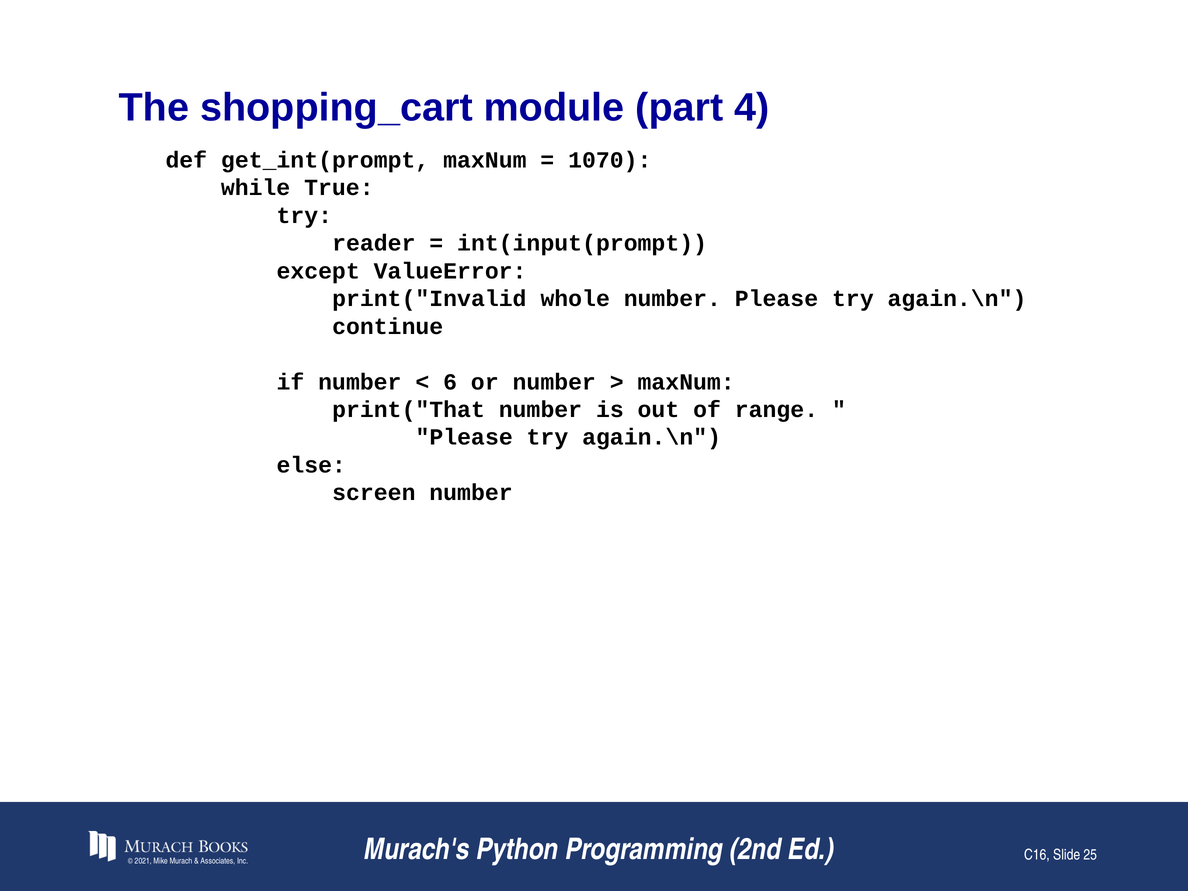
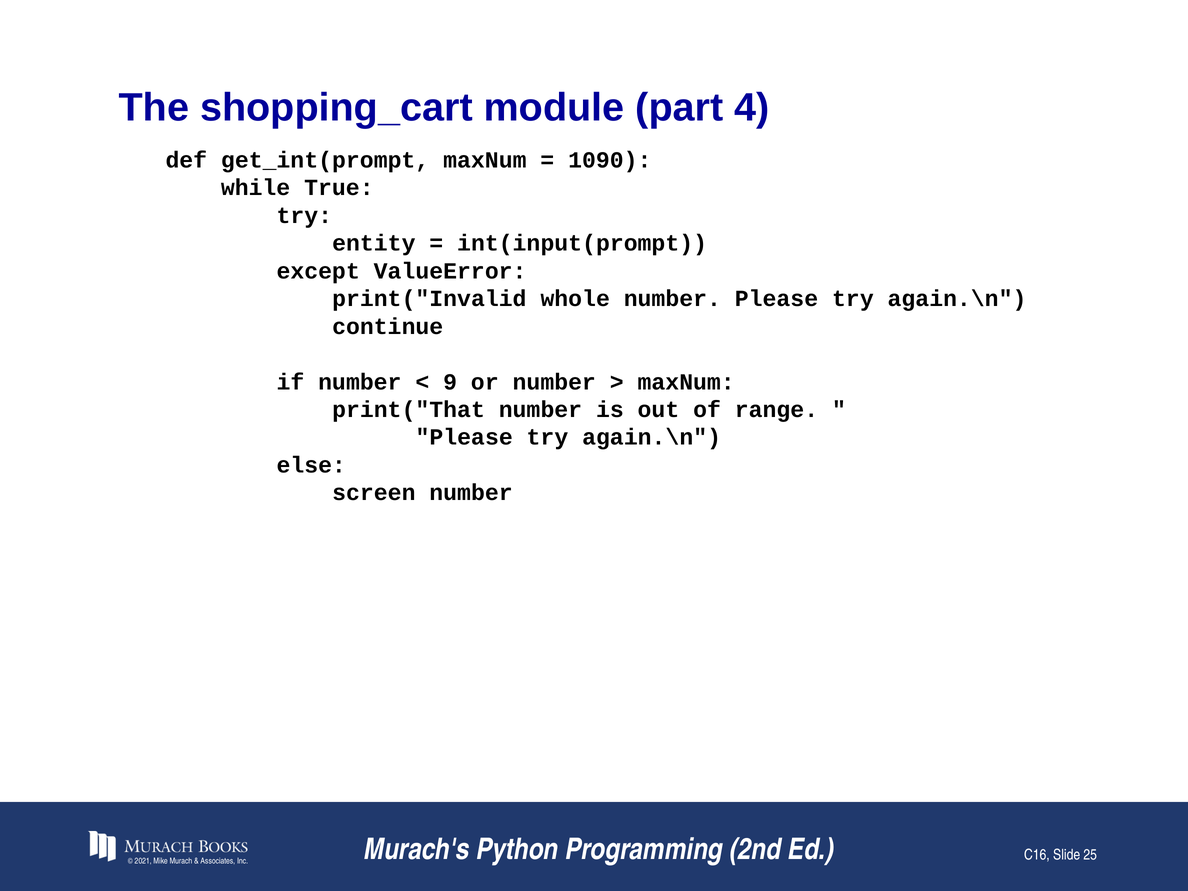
1070: 1070 -> 1090
reader: reader -> entity
6: 6 -> 9
